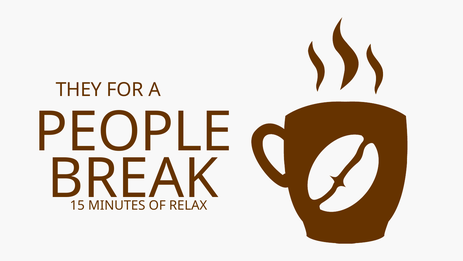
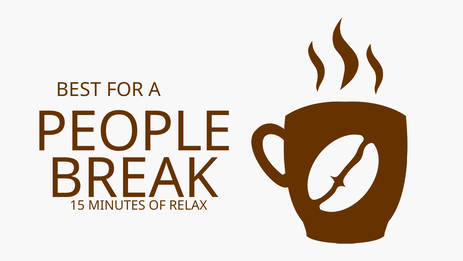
THEY: THEY -> BEST
